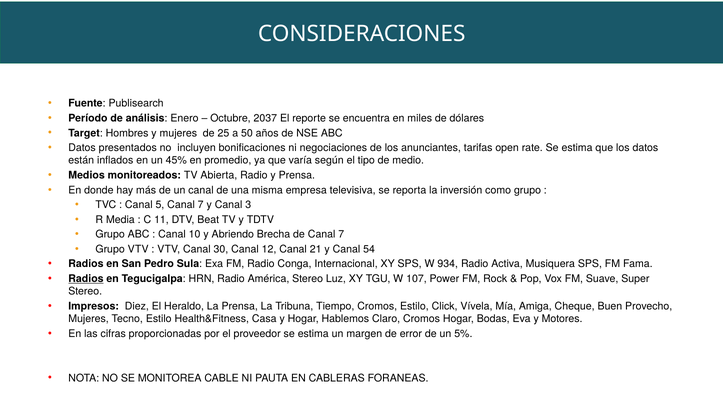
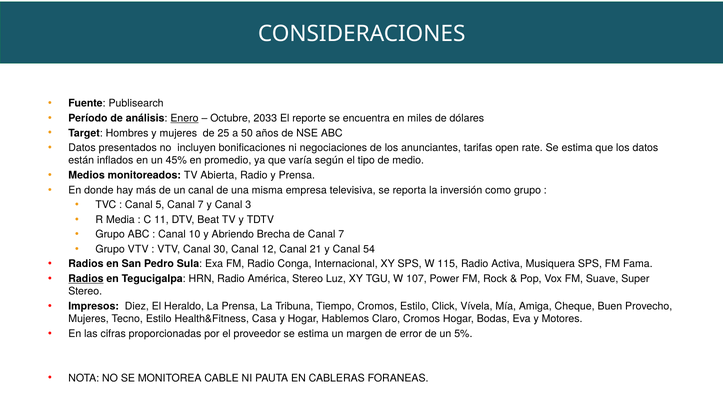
Enero underline: none -> present
2037: 2037 -> 2033
934: 934 -> 115
